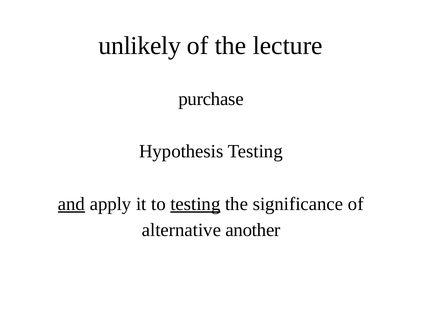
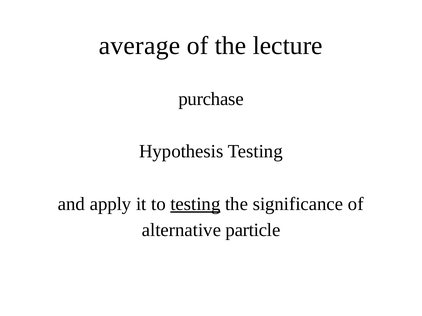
unlikely: unlikely -> average
and underline: present -> none
another: another -> particle
